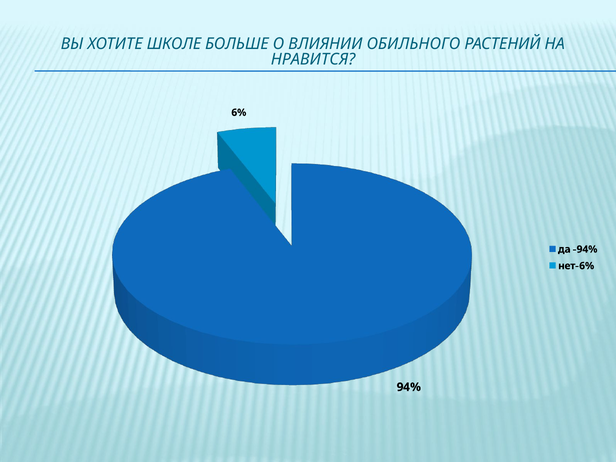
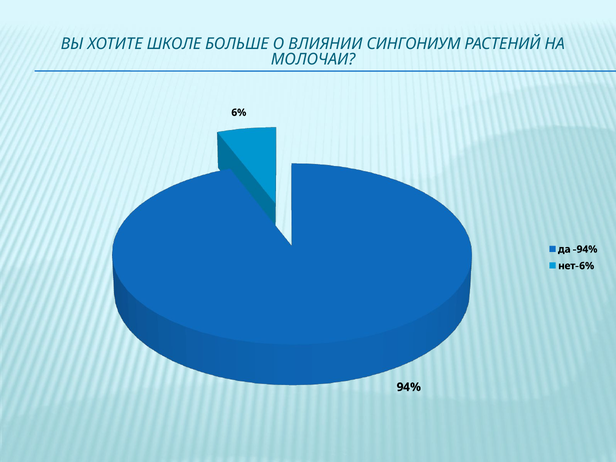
ОБИЛЬНОГО: ОБИЛЬНОГО -> СИНГОНИУМ
НРАВИТСЯ: НРАВИТСЯ -> МОЛОЧАИ
